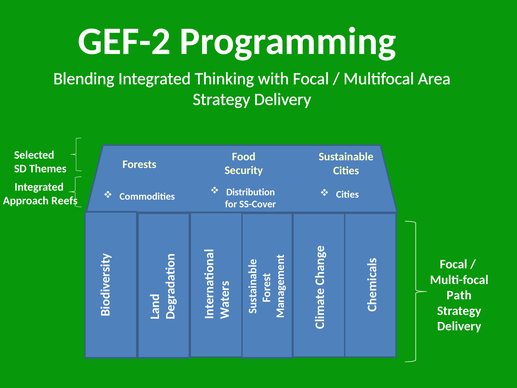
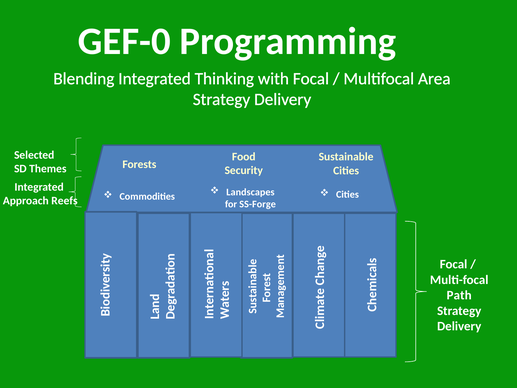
GEF-2: GEF-2 -> GEF-0
Distribution: Distribution -> Landscapes
SS-Cover: SS-Cover -> SS-Forge
